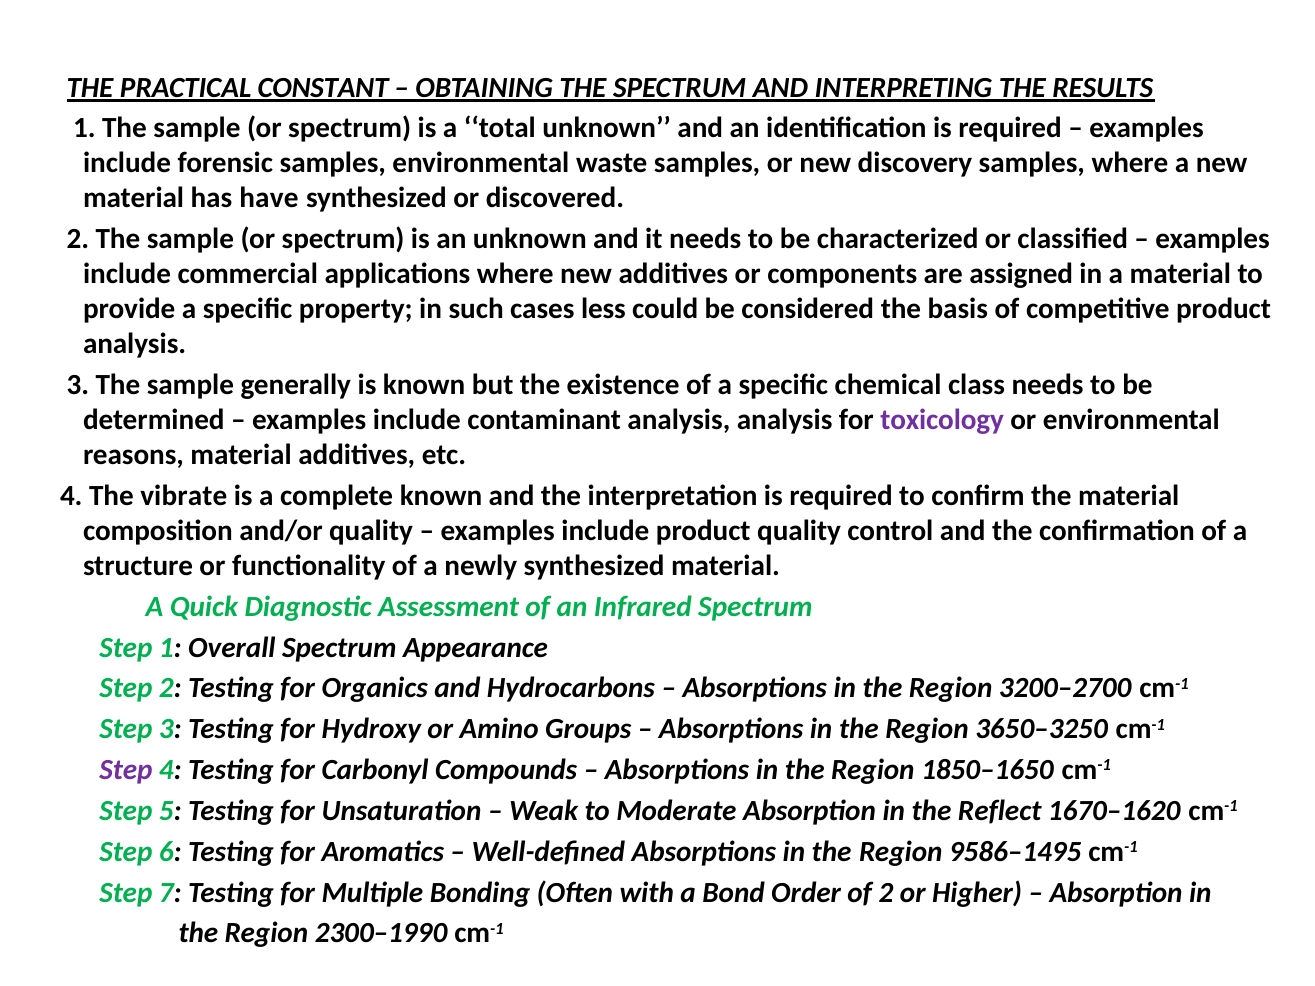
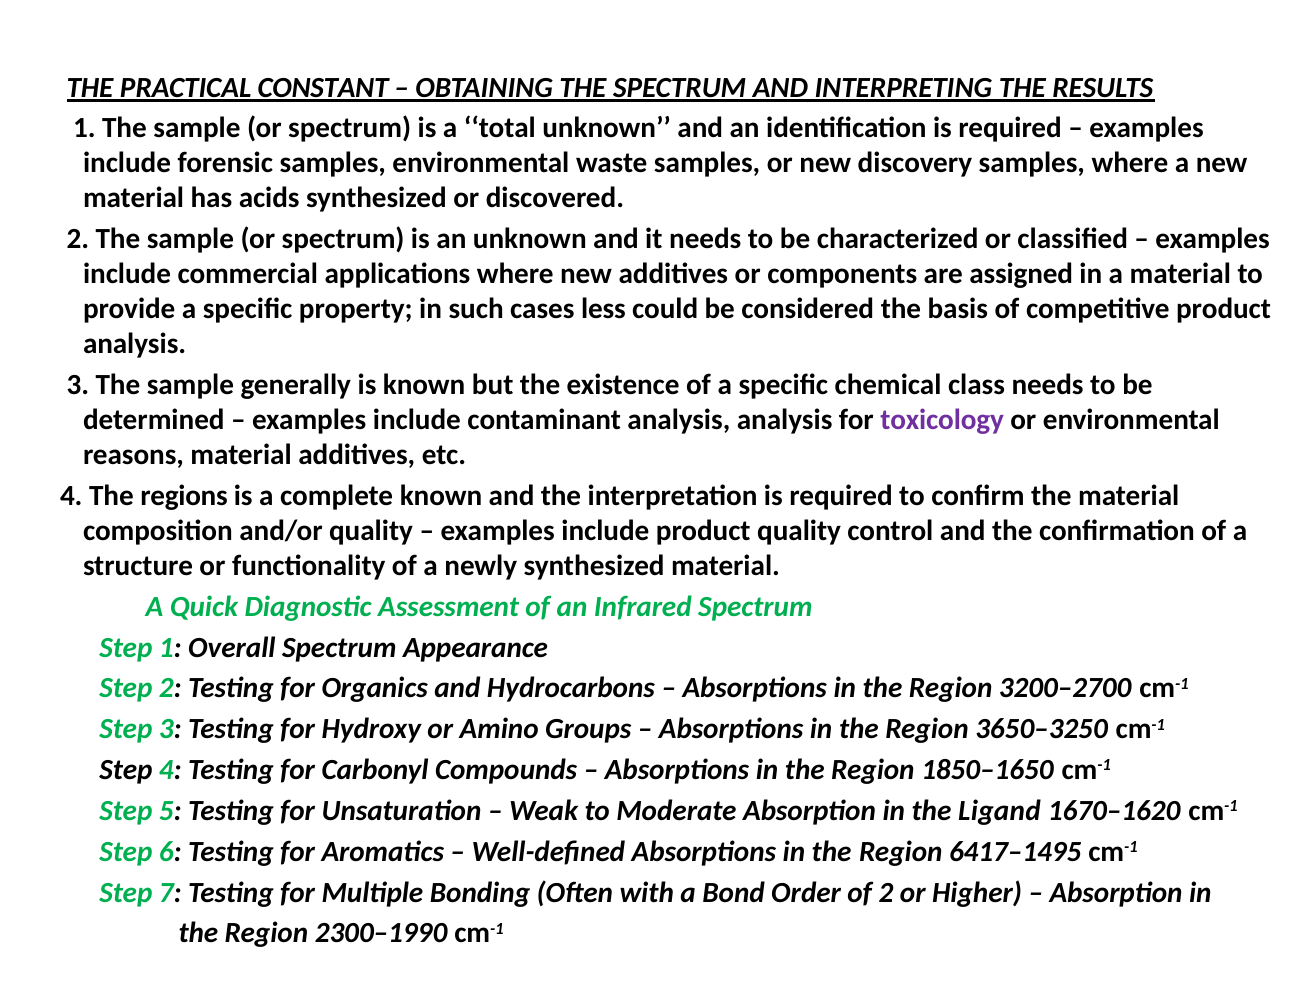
have: have -> acids
vibrate: vibrate -> regions
Step at (126, 770) colour: purple -> black
Reflect: Reflect -> Ligand
9586–1495: 9586–1495 -> 6417–1495
